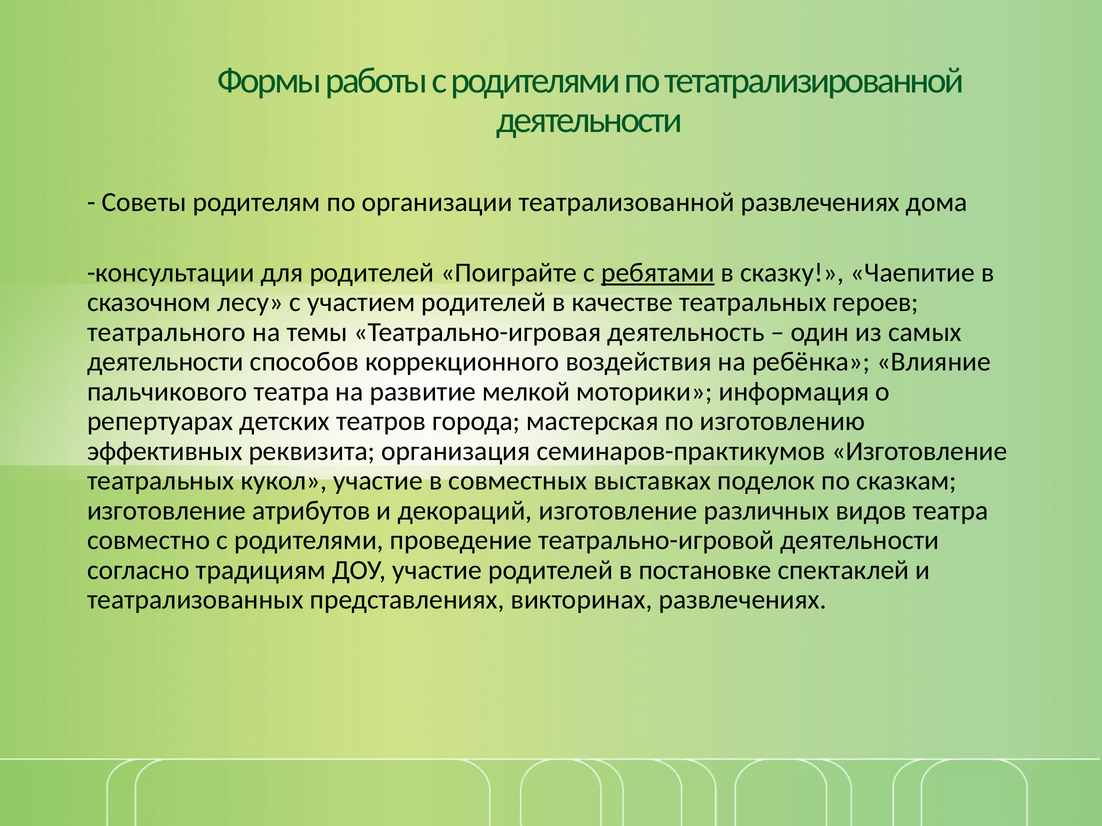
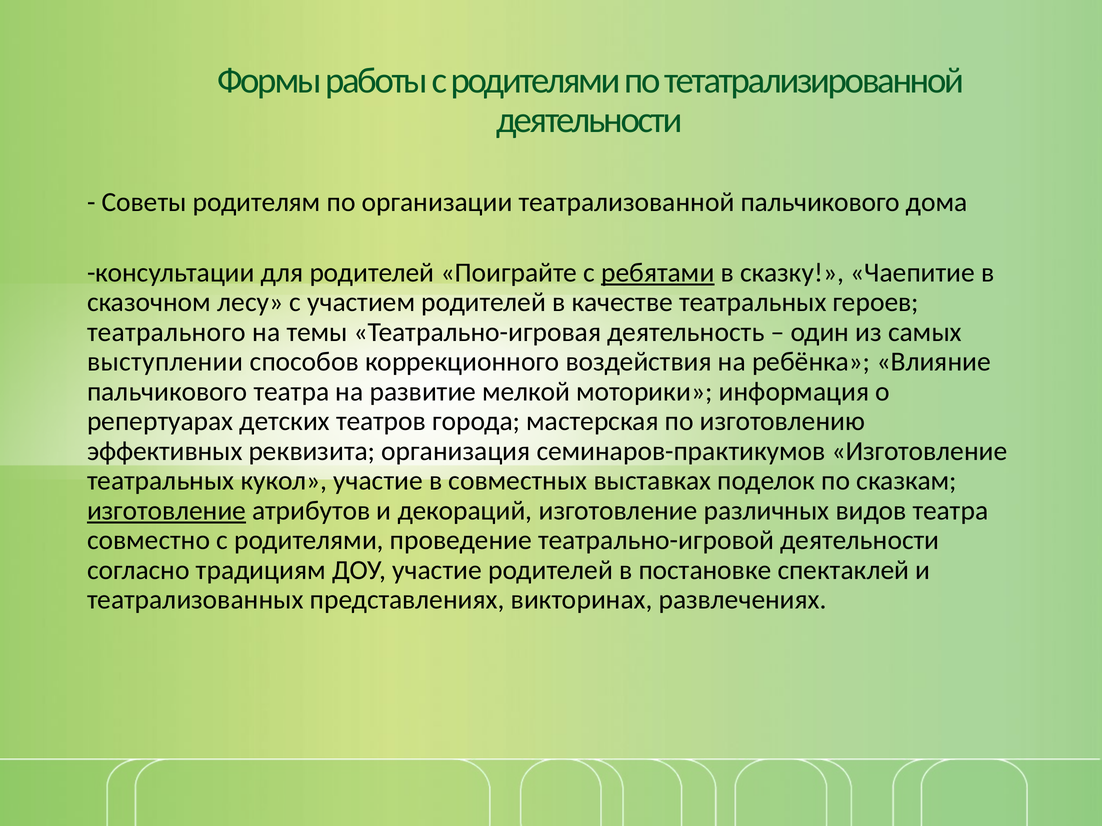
театрализованной развлечениях: развлечениях -> пальчикового
деятельности at (165, 362): деятельности -> выступлении
изготовление at (167, 511) underline: none -> present
